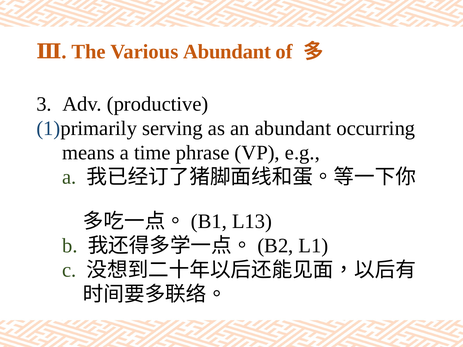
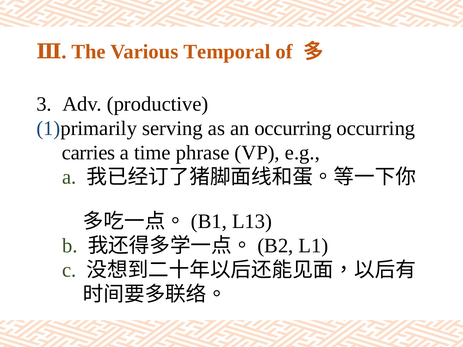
Various Abundant: Abundant -> Temporal
an abundant: abundant -> occurring
means: means -> carries
